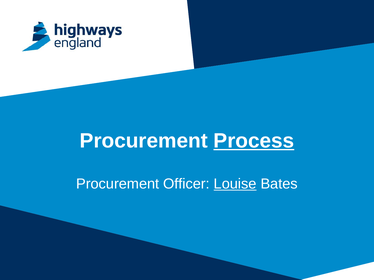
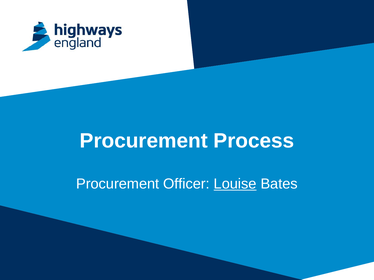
Process underline: present -> none
